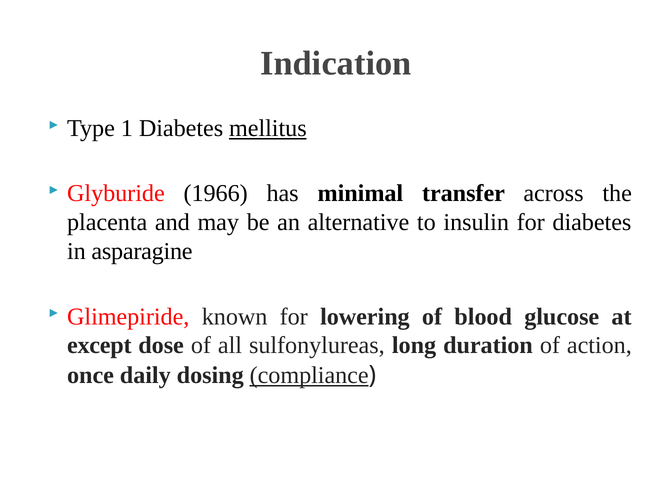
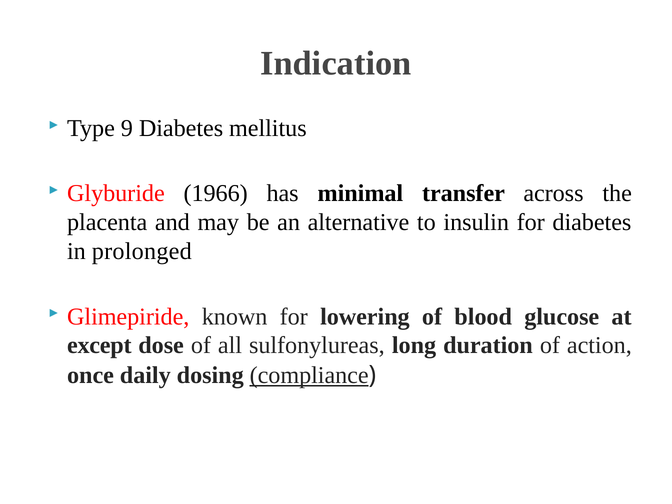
1: 1 -> 9
mellitus underline: present -> none
asparagine: asparagine -> prolonged
